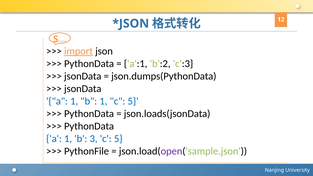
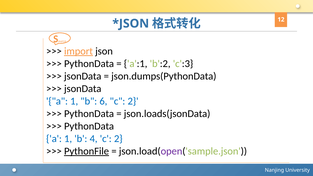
b 1: 1 -> 6
5 at (133, 101): 5 -> 2
3: 3 -> 4
5 at (118, 139): 5 -> 2
PythonFile underline: none -> present
